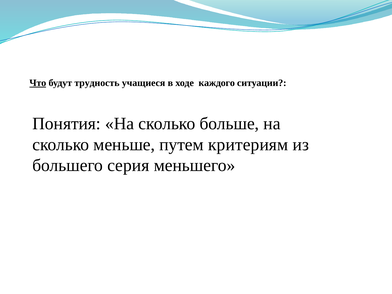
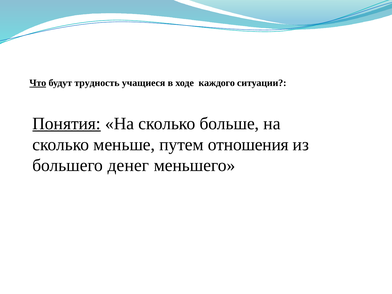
Понятия underline: none -> present
критериям: критериям -> отношения
серия: серия -> денег
